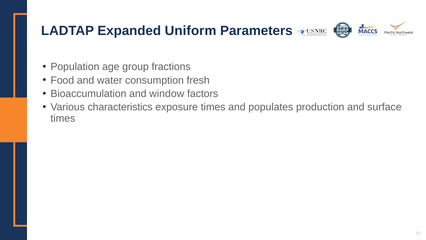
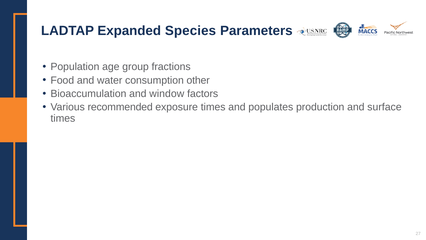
Uniform: Uniform -> Species
fresh: fresh -> other
characteristics: characteristics -> recommended
